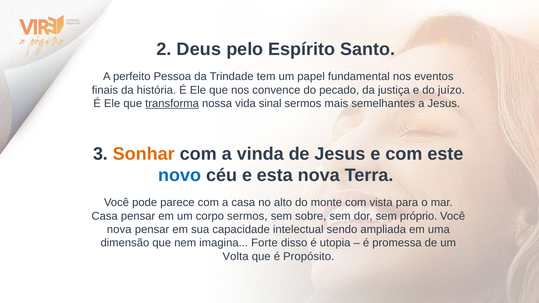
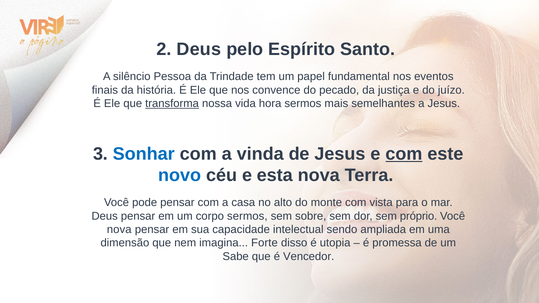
perfeito: perfeito -> silêncio
sinal: sinal -> hora
Sonhar colour: orange -> blue
com at (404, 154) underline: none -> present
pode parece: parece -> pensar
Casa at (105, 216): Casa -> Deus
Volta: Volta -> Sabe
Propósito: Propósito -> Vencedor
